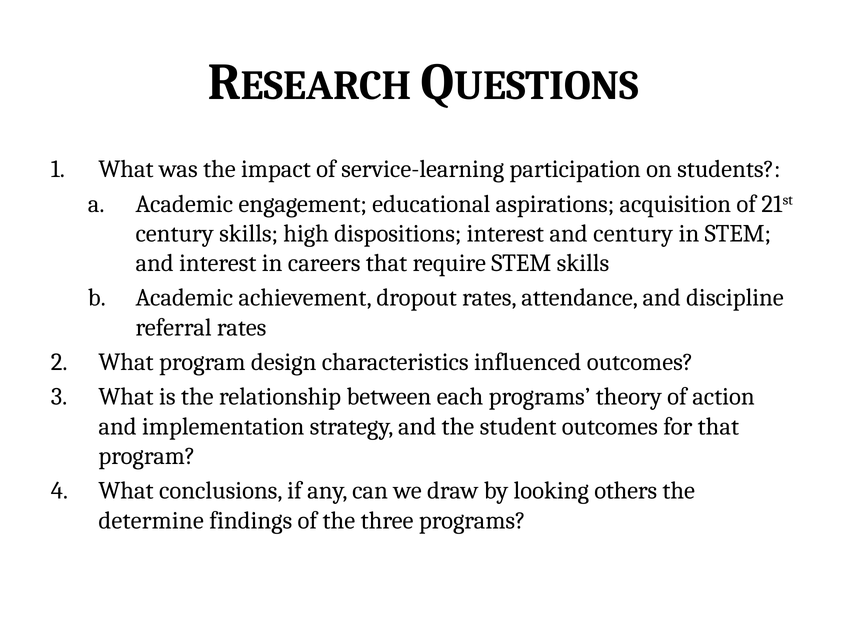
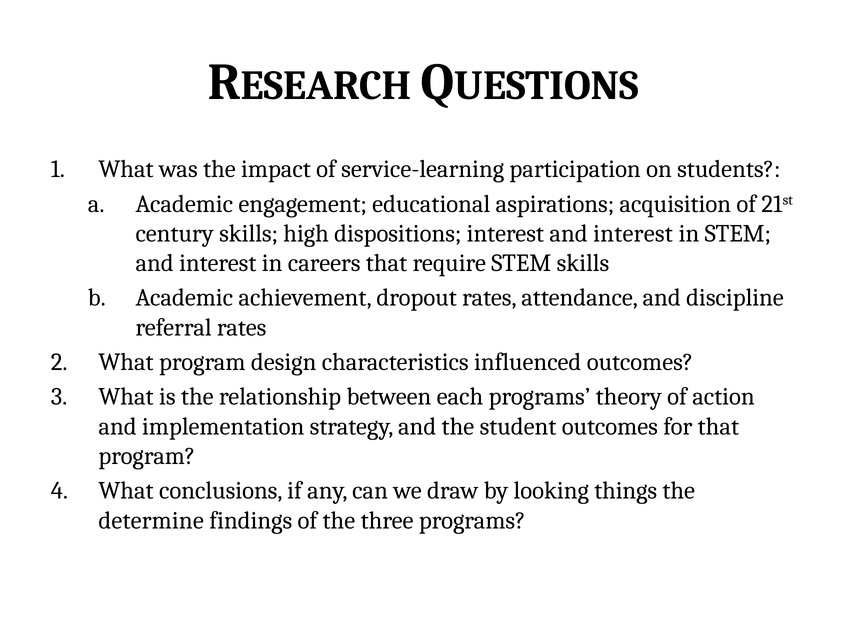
interest and century: century -> interest
others: others -> things
